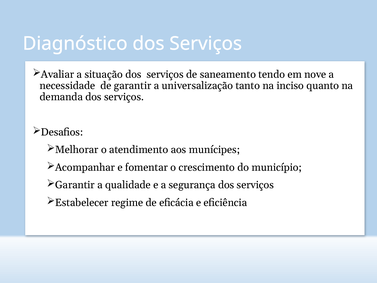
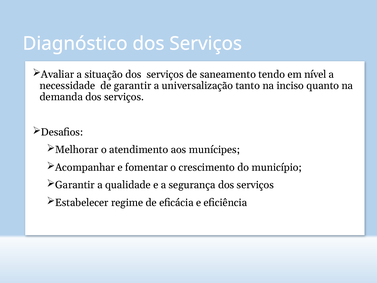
nove: nove -> nível
